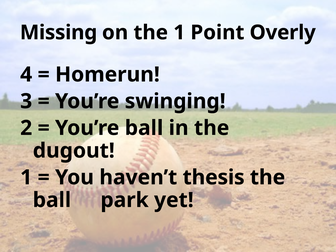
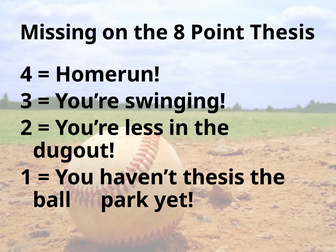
the 1: 1 -> 8
Point Overly: Overly -> Thesis
You’re ball: ball -> less
